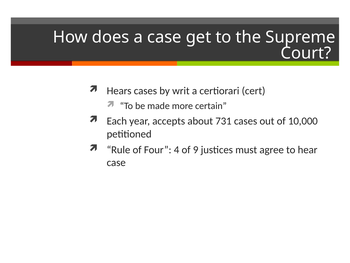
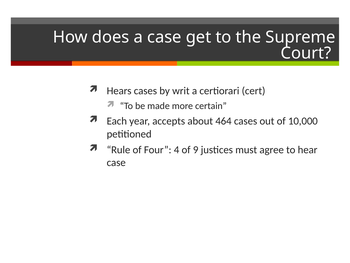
731: 731 -> 464
